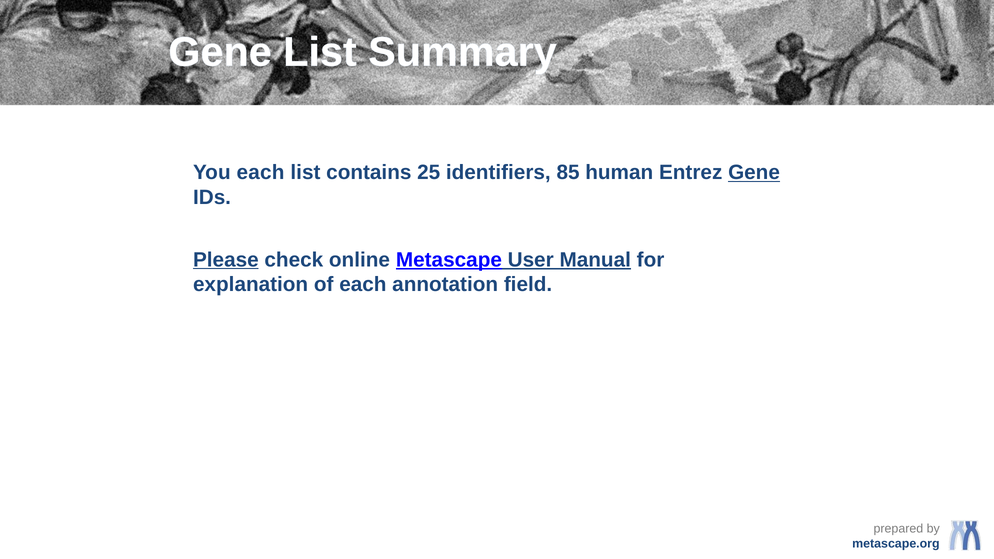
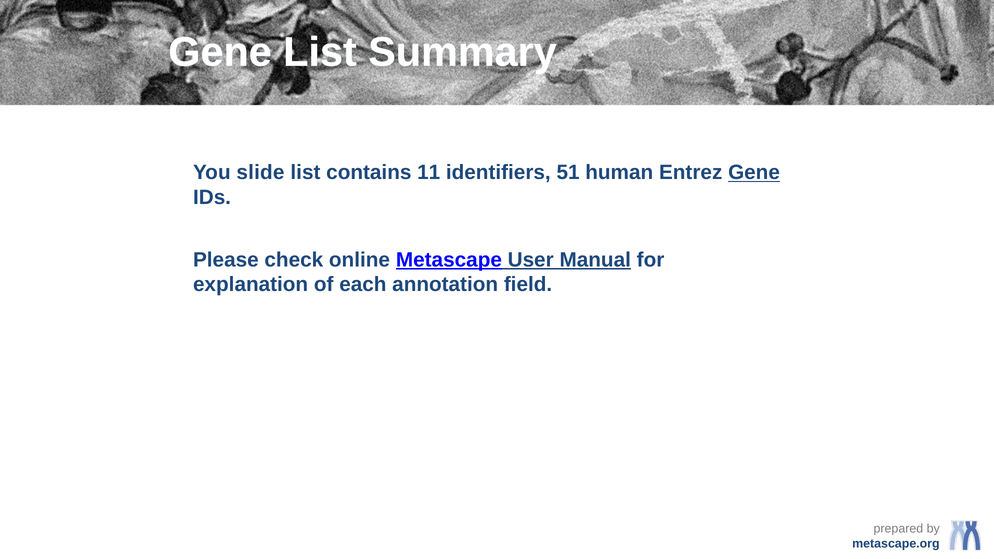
You each: each -> slide
25: 25 -> 11
85: 85 -> 51
Please underline: present -> none
